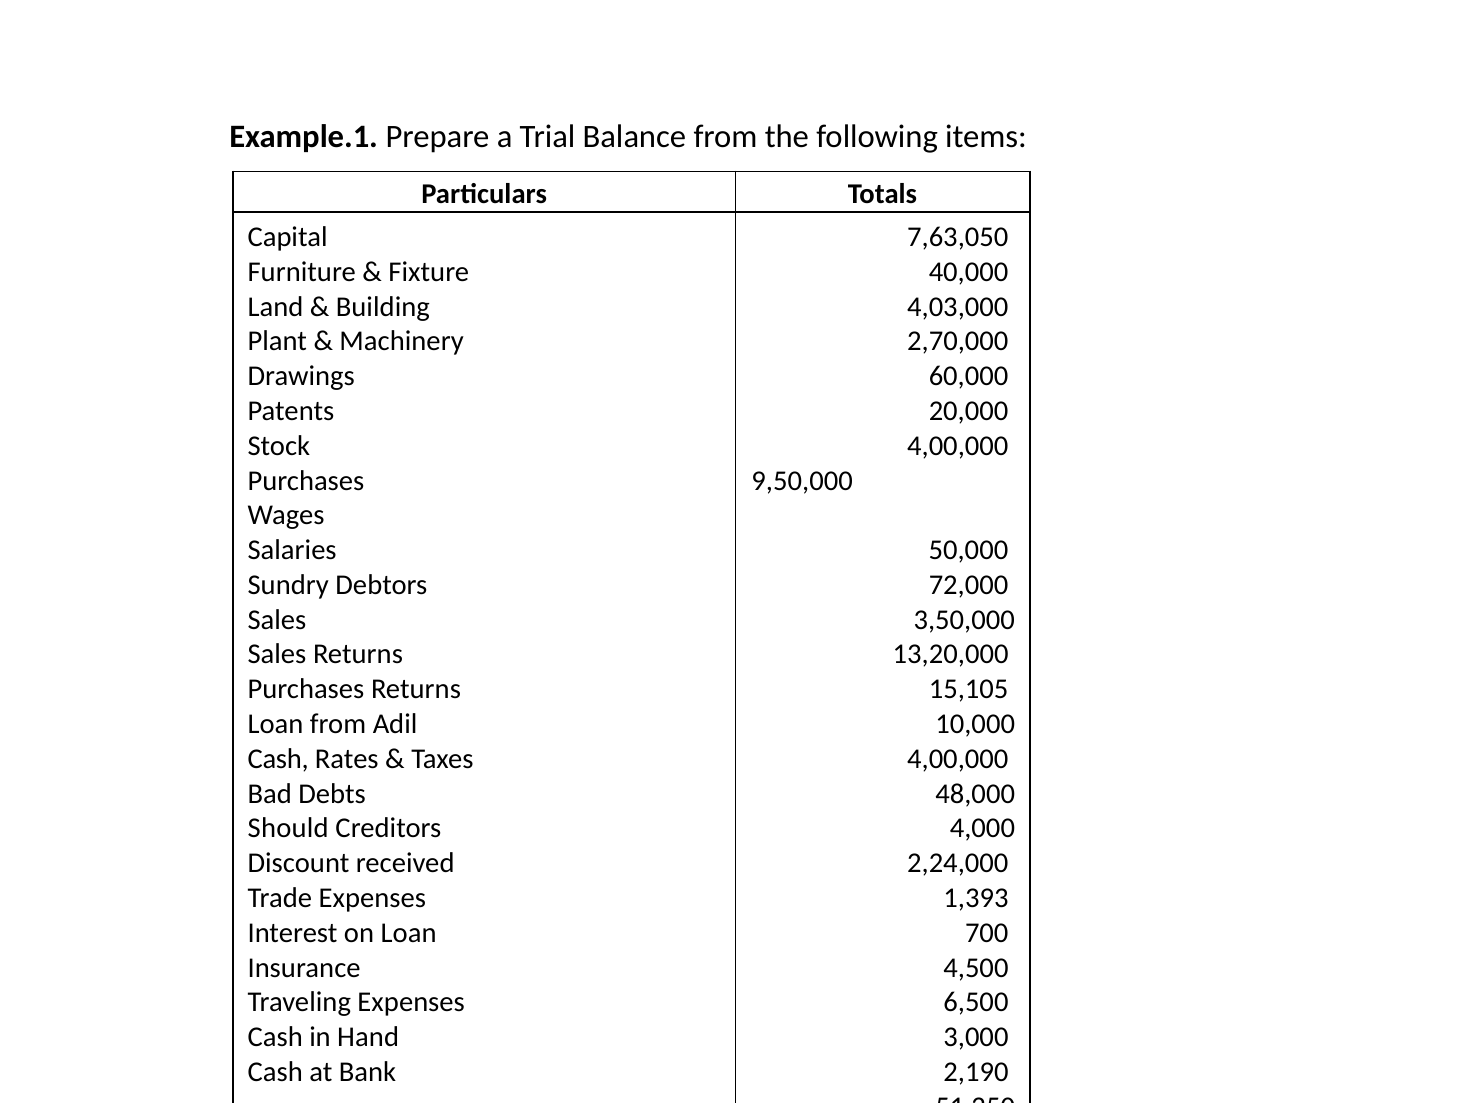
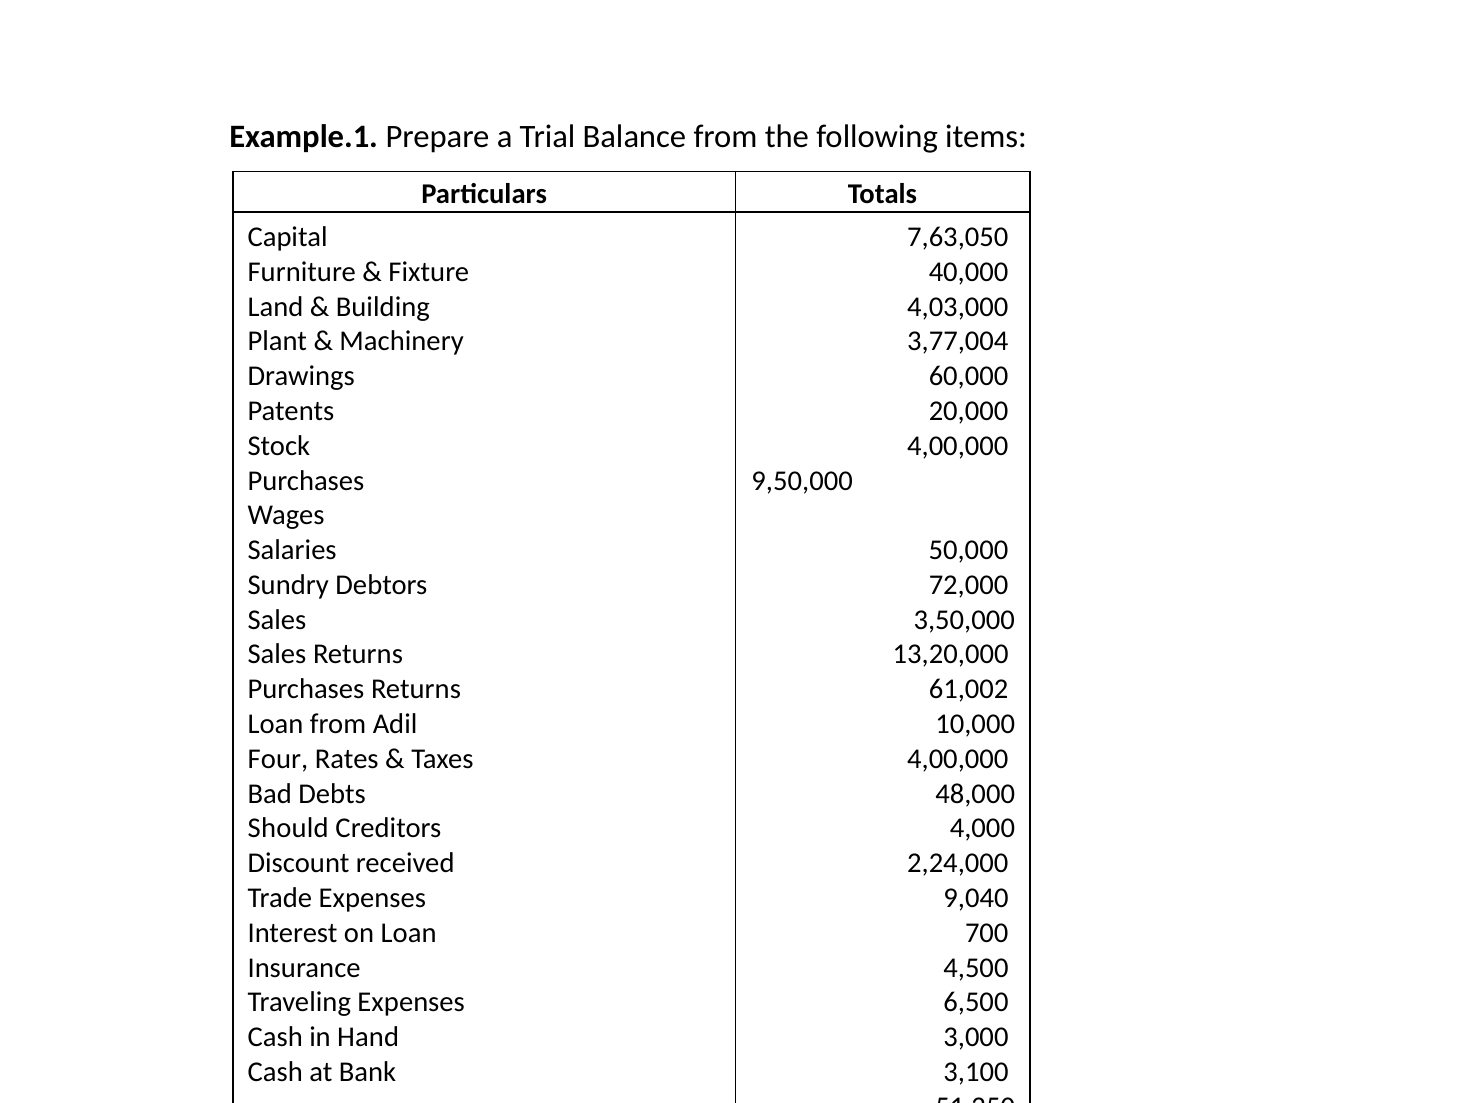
2,70,000: 2,70,000 -> 3,77,004
15,105: 15,105 -> 61,002
Cash at (278, 759): Cash -> Four
1,393: 1,393 -> 9,040
2,190: 2,190 -> 3,100
